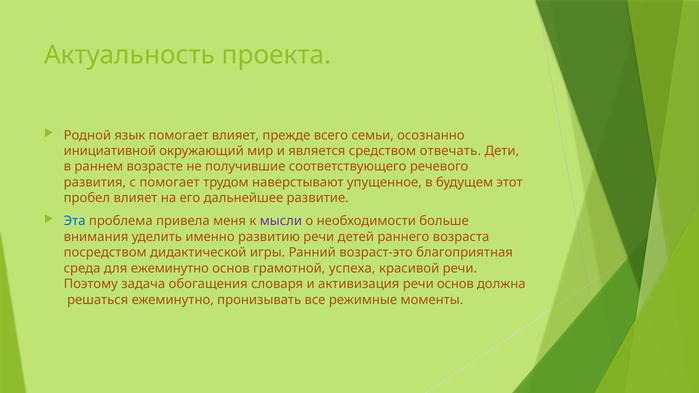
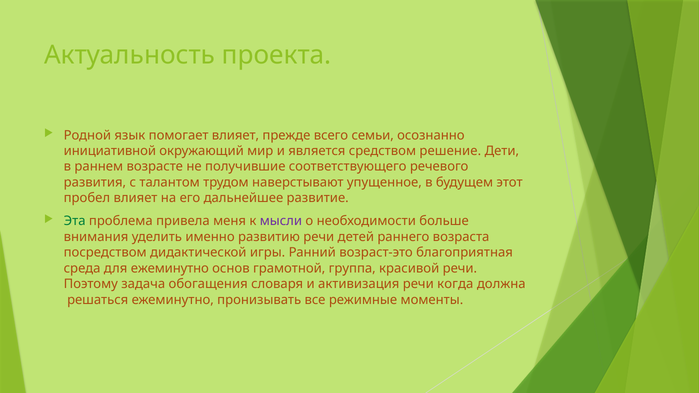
отвечать: отвечать -> решение
с помогает: помогает -> талантом
Эта colour: blue -> green
успеха: успеха -> группа
речи основ: основ -> когда
